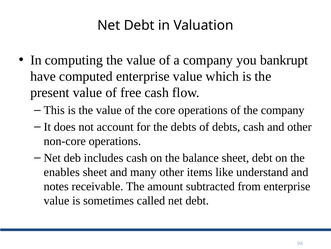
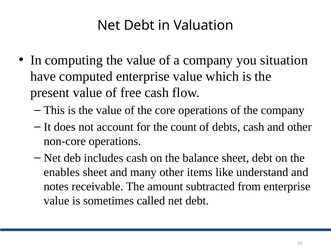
bankrupt: bankrupt -> situation
the debts: debts -> count
